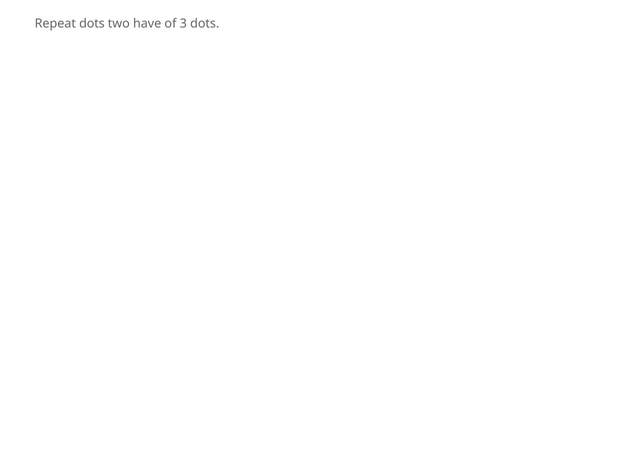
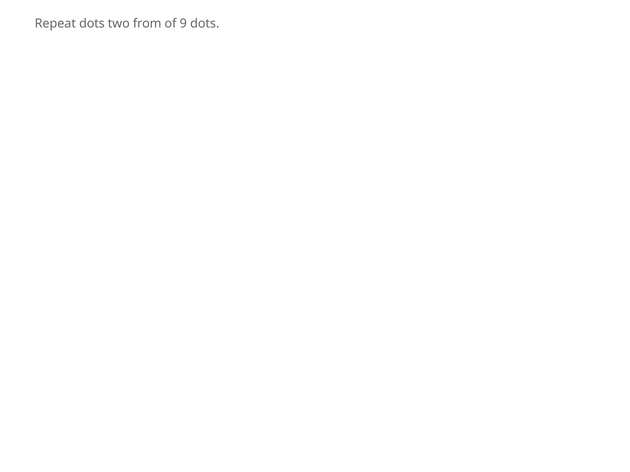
have: have -> from
3: 3 -> 9
